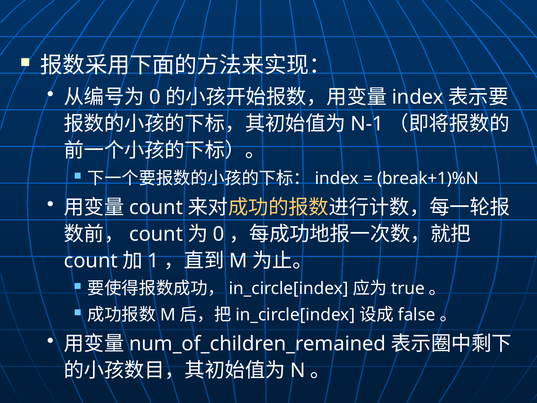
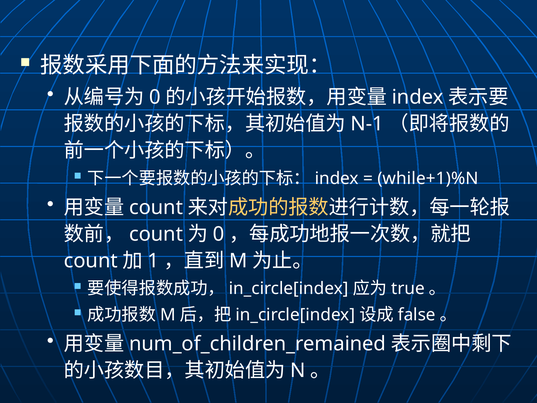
break+1)%N: break+1)%N -> while+1)%N
